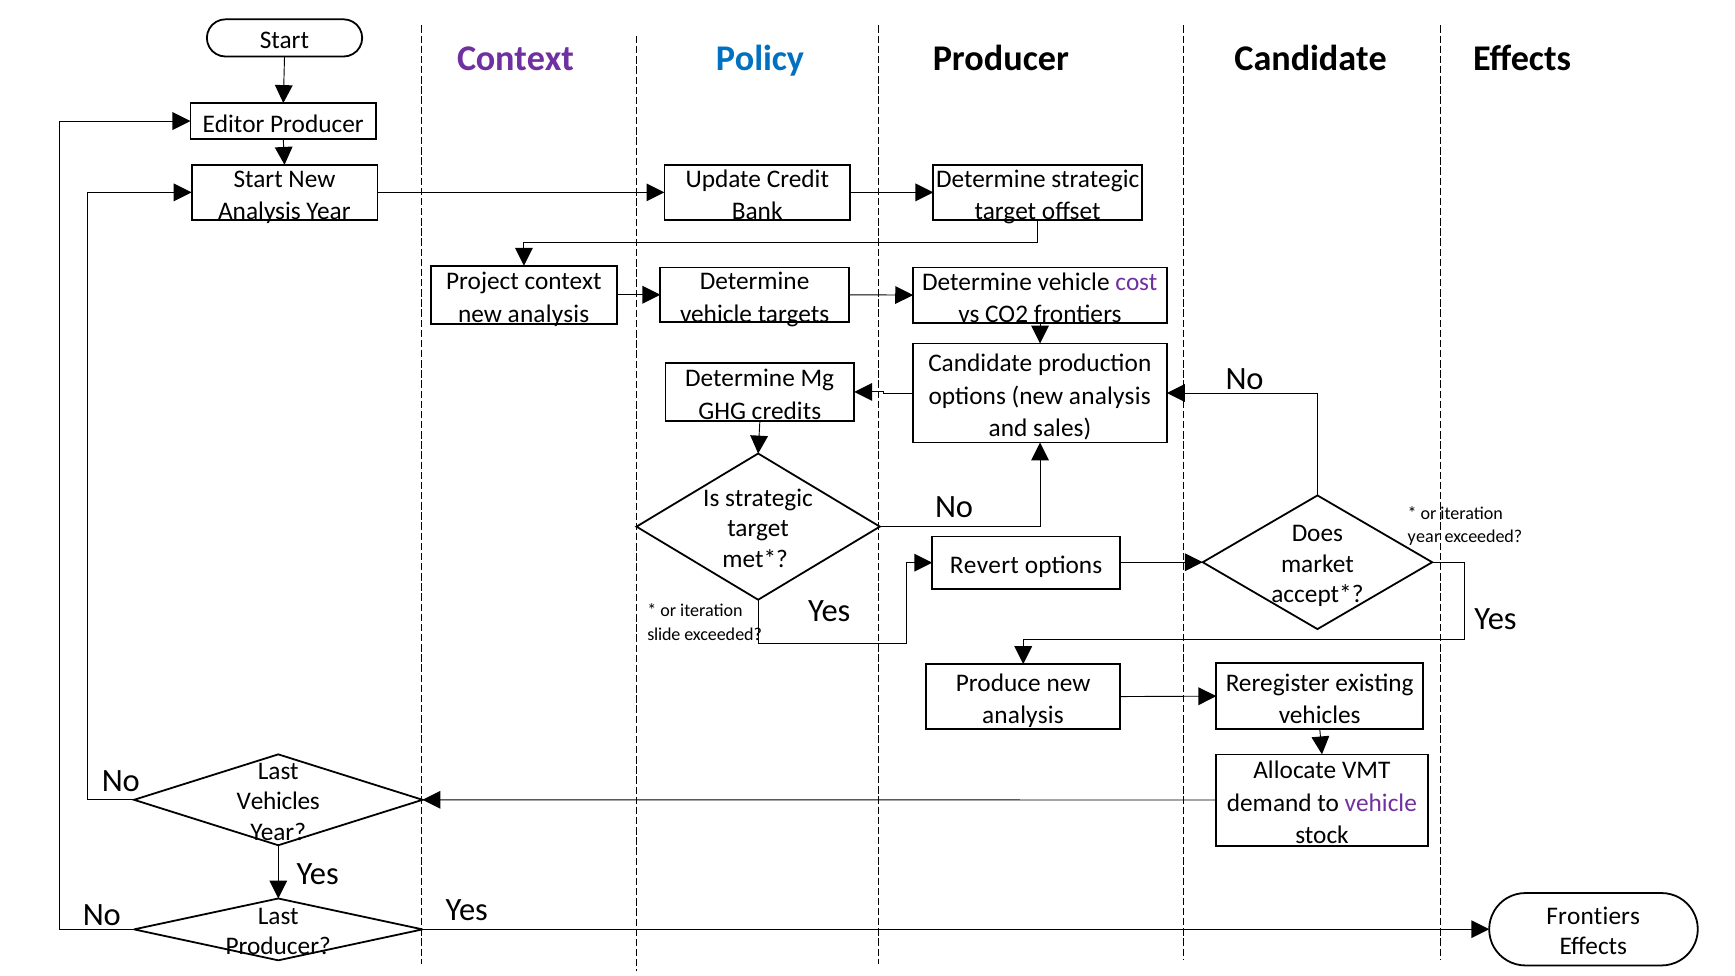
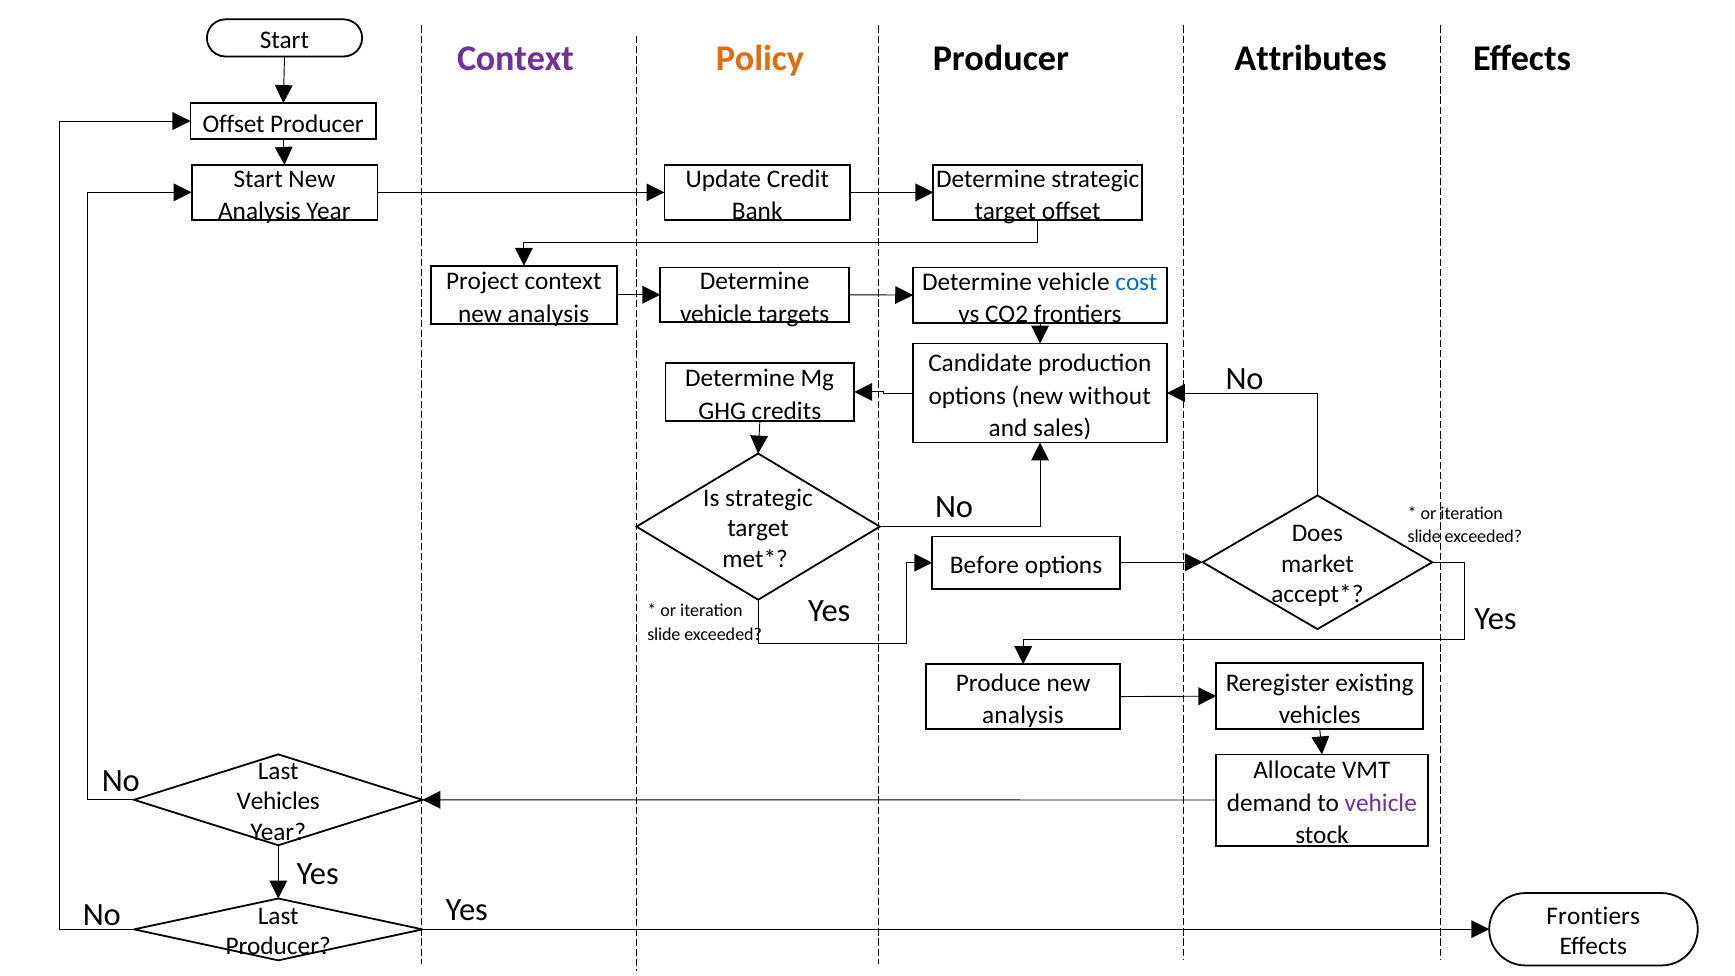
Policy colour: blue -> orange
Producer Candidate: Candidate -> Attributes
Editor at (234, 124): Editor -> Offset
cost colour: purple -> blue
options new analysis: analysis -> without
year at (1424, 537): year -> slide
Revert: Revert -> Before
